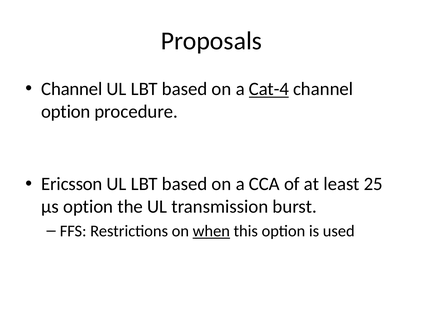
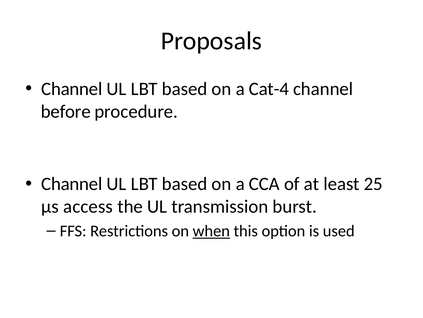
Cat-4 underline: present -> none
option at (66, 111): option -> before
Ericsson at (72, 184): Ericsson -> Channel
µs option: option -> access
